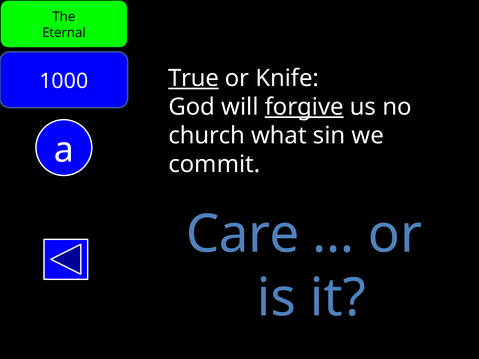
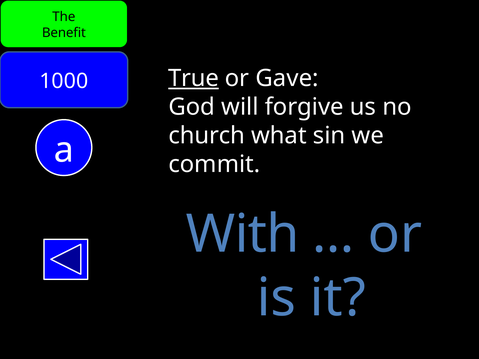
Eternal: Eternal -> Benefit
Knife: Knife -> Gave
forgive underline: present -> none
Care: Care -> With
